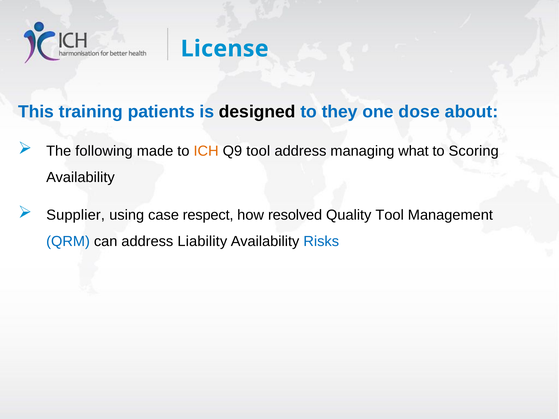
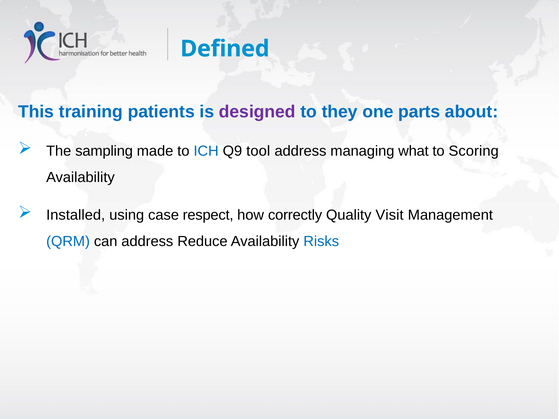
License: License -> Defined
designed colour: black -> purple
dose: dose -> parts
following: following -> sampling
ICH colour: orange -> blue
Supplier: Supplier -> Installed
resolved: resolved -> correctly
Quality Tool: Tool -> Visit
Liability: Liability -> Reduce
